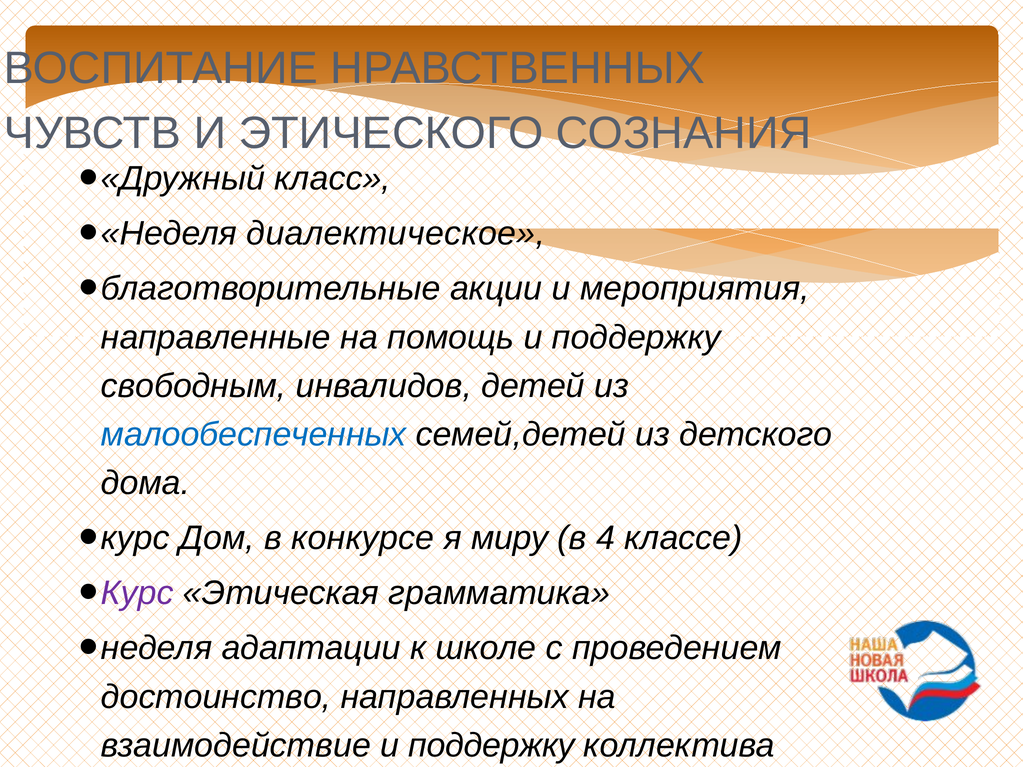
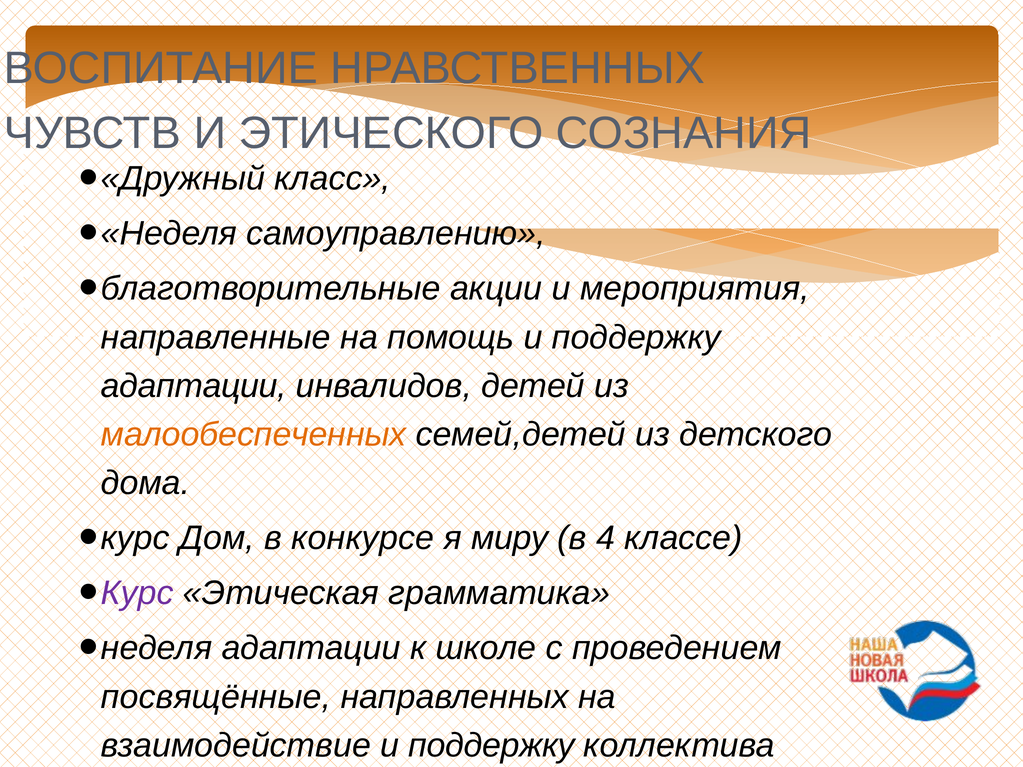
диалектическое: диалектическое -> самоуправлению
свободным at (194, 386): свободным -> адаптации
малообеспеченных colour: blue -> orange
достоинство: достоинство -> посвящённые
